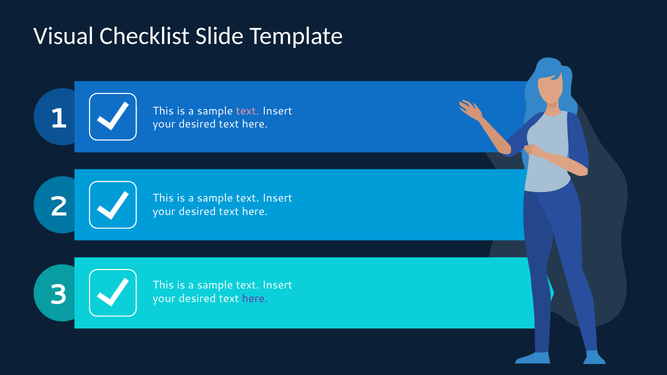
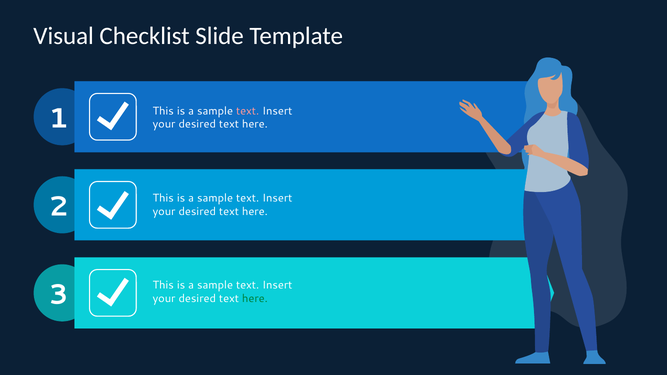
here at (255, 299) colour: purple -> green
